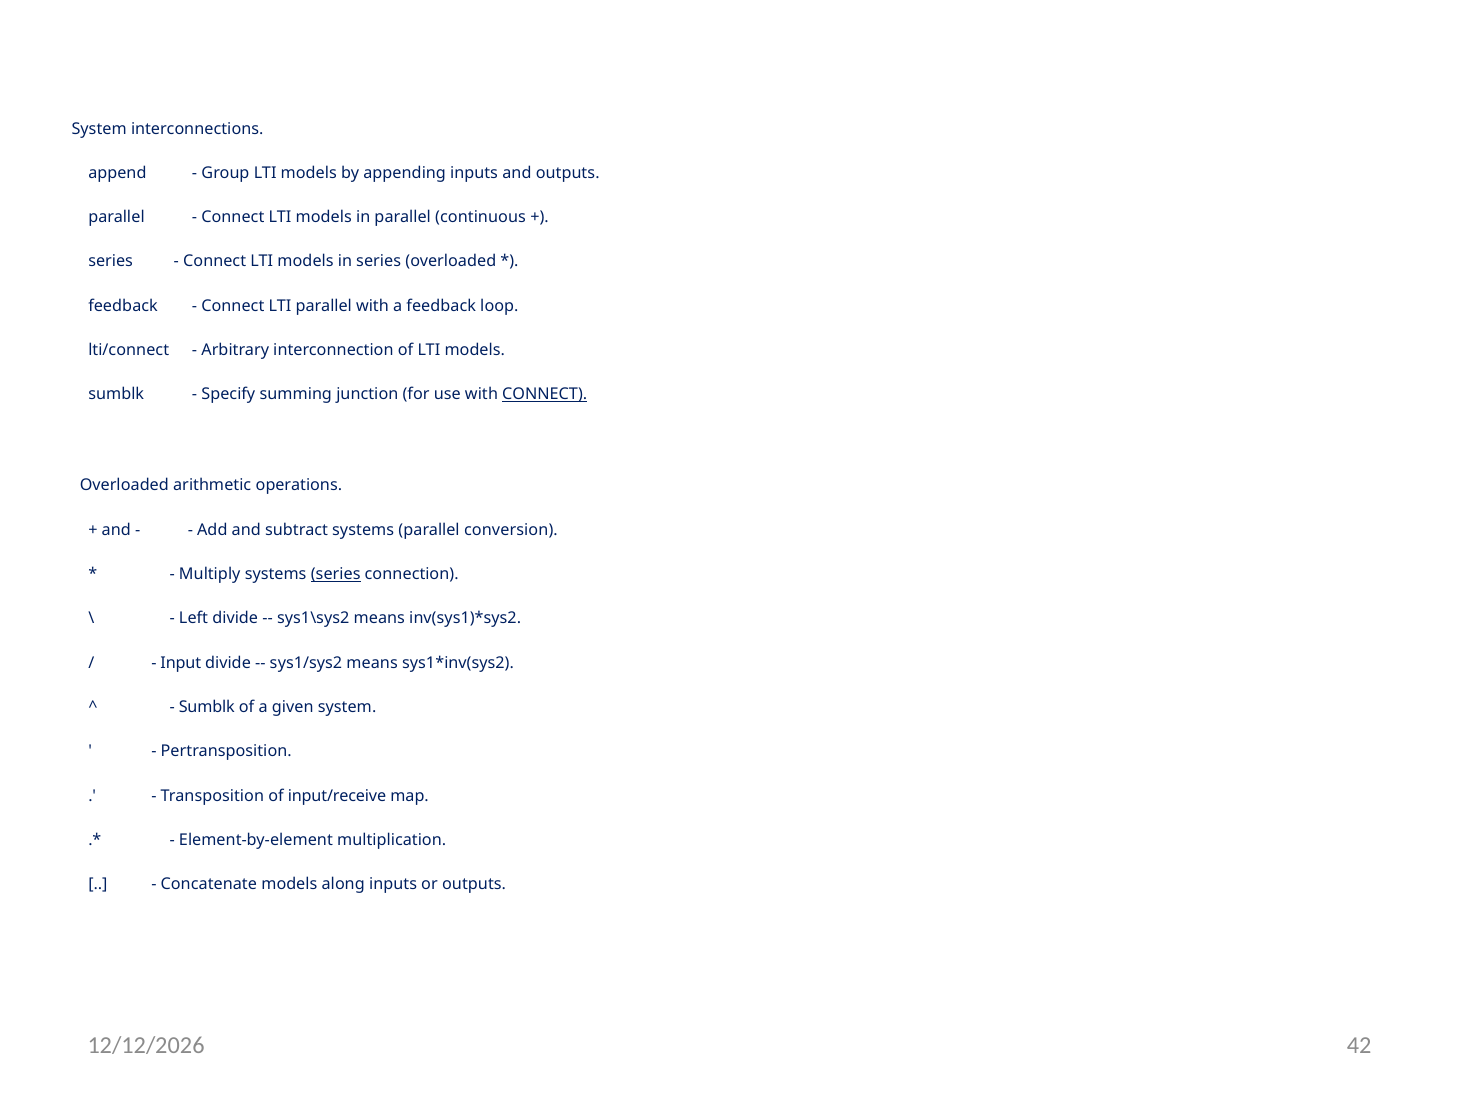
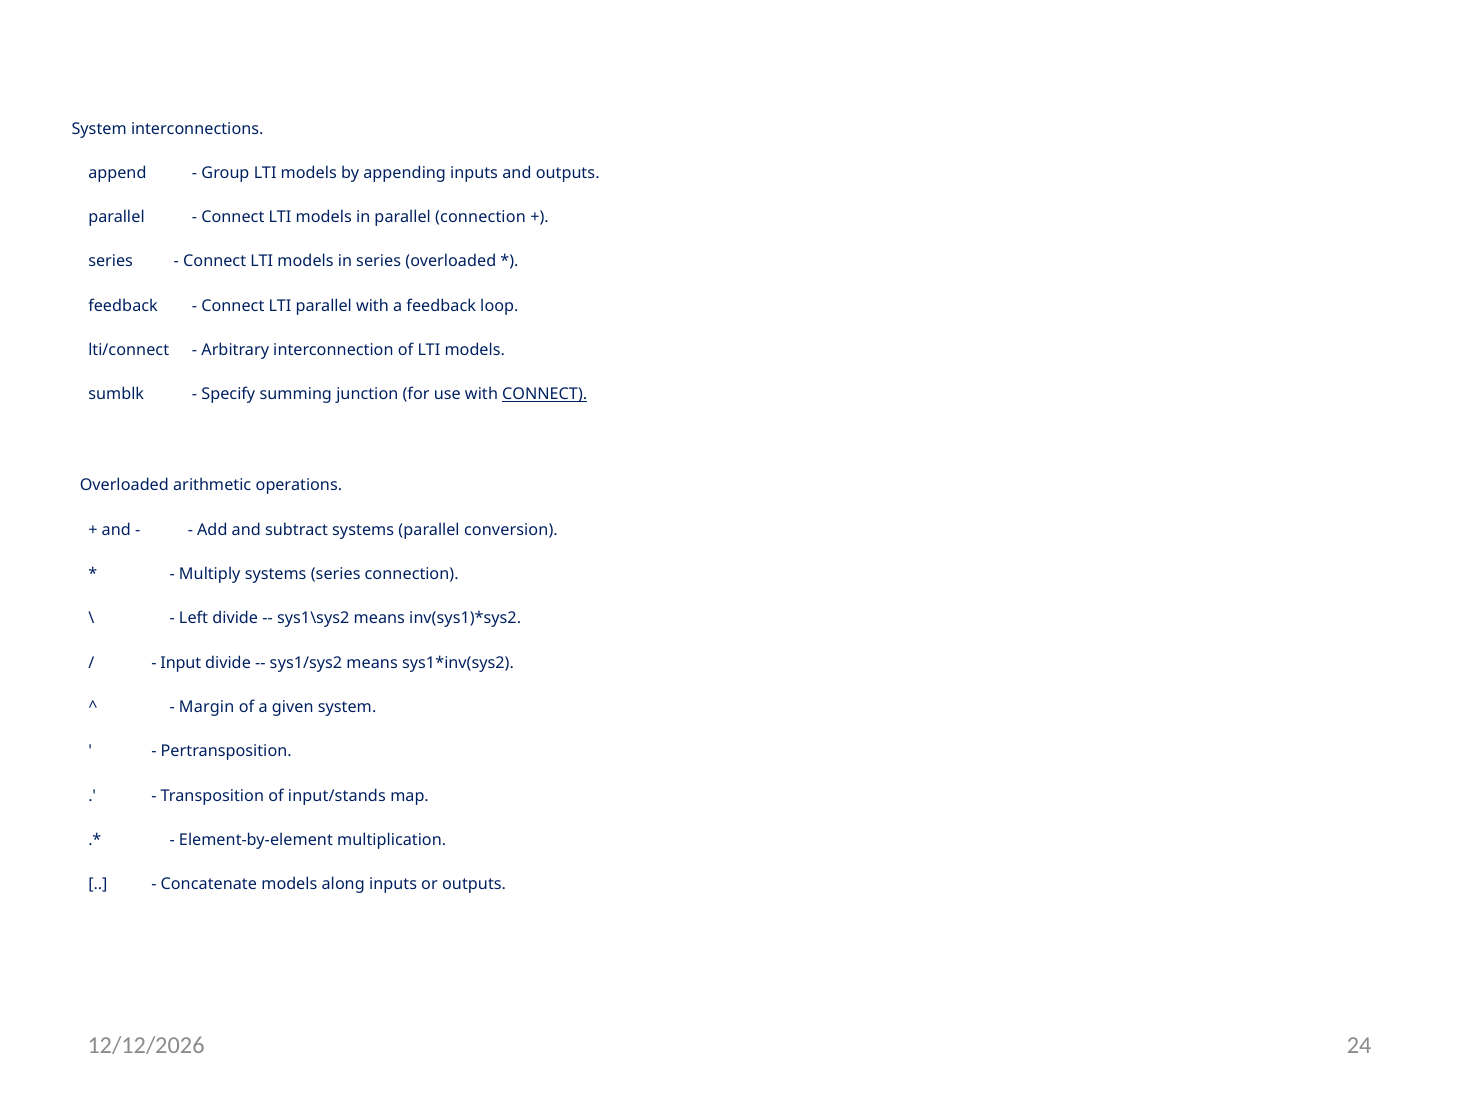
parallel continuous: continuous -> connection
series at (336, 574) underline: present -> none
Sumblk at (207, 707): Sumblk -> Margin
input/receive: input/receive -> input/stands
42: 42 -> 24
